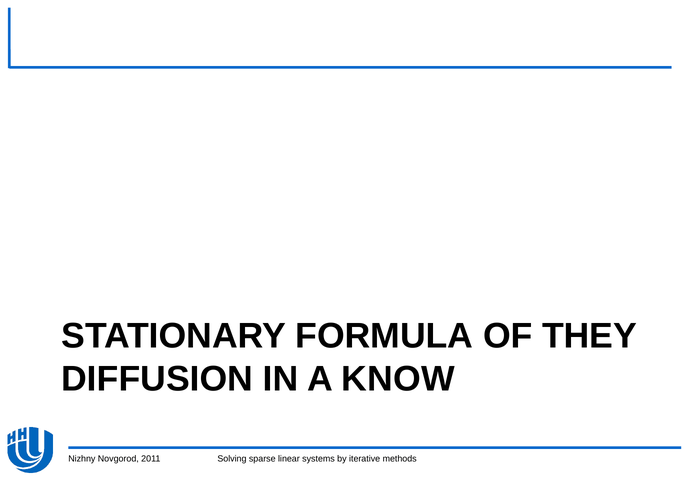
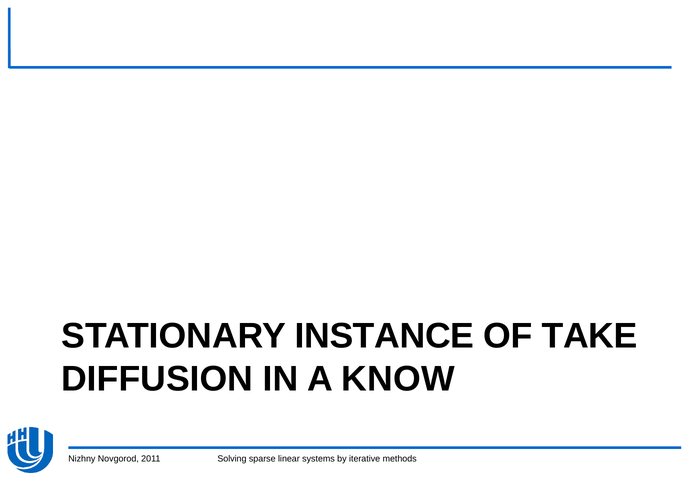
FORMULA: FORMULA -> INSTANCE
THEY: THEY -> TAKE
